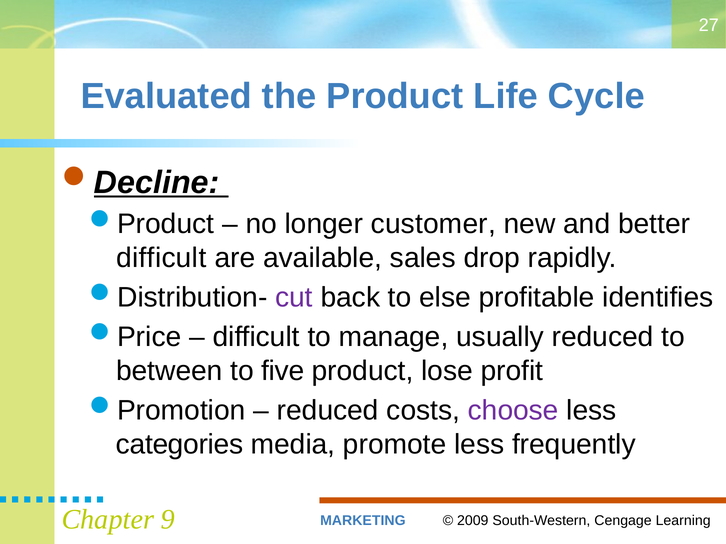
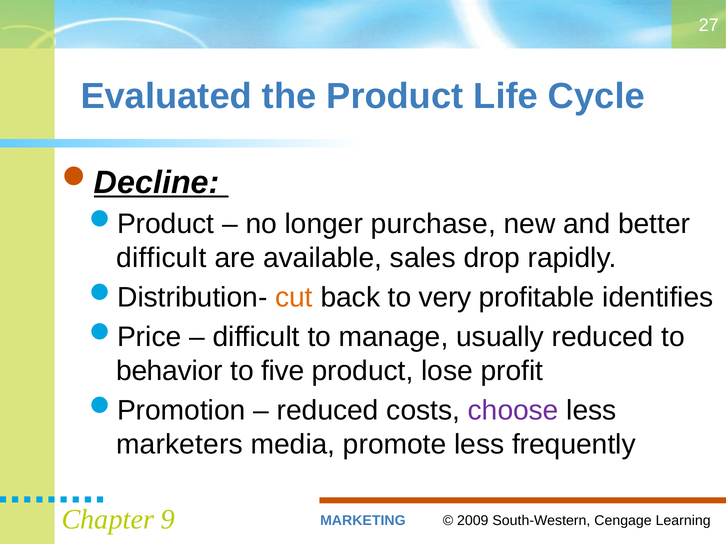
customer: customer -> purchase
cut colour: purple -> orange
else: else -> very
between: between -> behavior
categories: categories -> marketers
